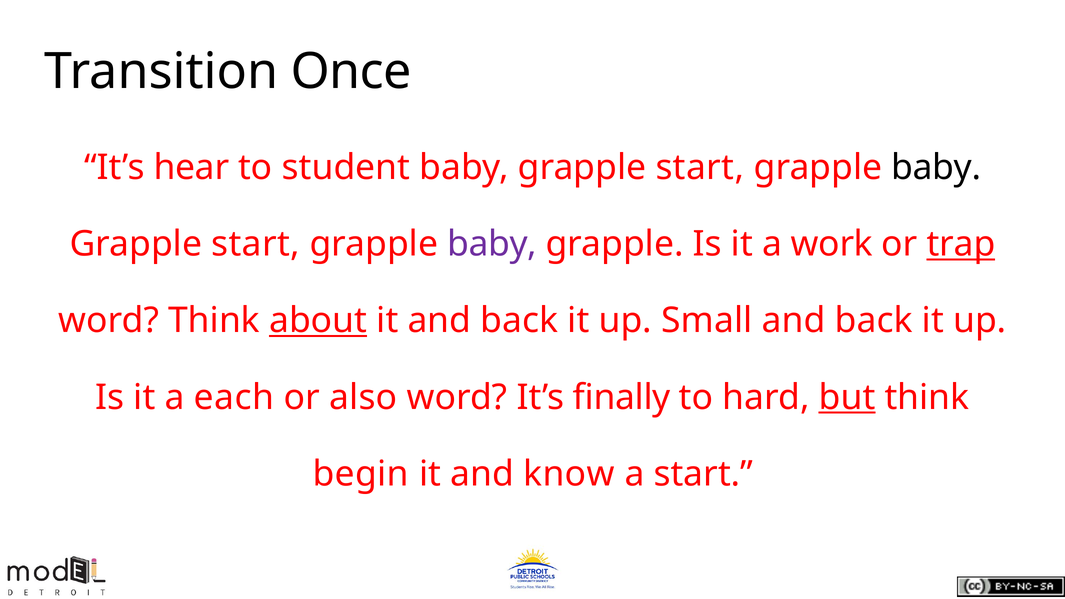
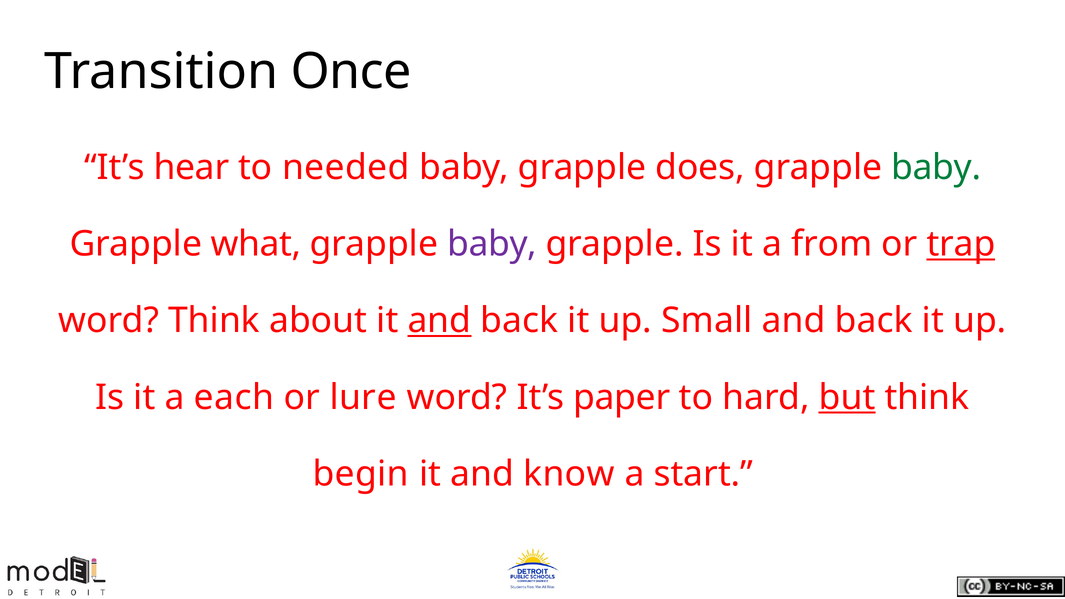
student: student -> needed
start at (700, 167): start -> does
baby at (936, 167) colour: black -> green
start at (256, 244): start -> what
work: work -> from
about underline: present -> none
and at (439, 321) underline: none -> present
also: also -> lure
finally: finally -> paper
